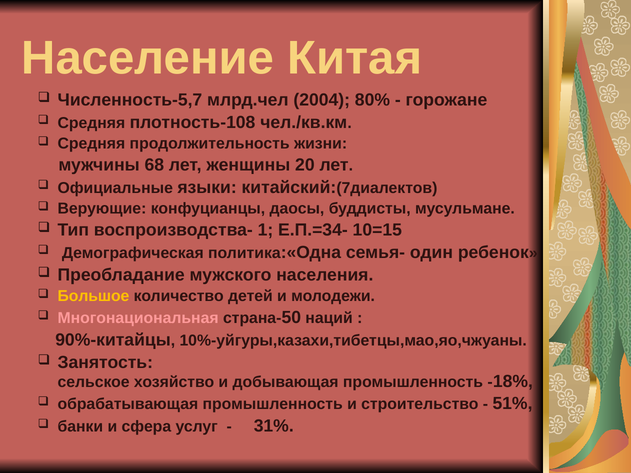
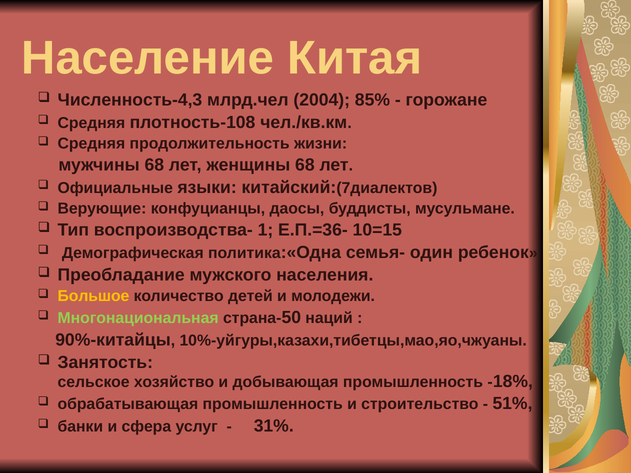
Численность-5,7: Численность-5,7 -> Численность-4,3
80%: 80% -> 85%
женщины 20: 20 -> 68
Е.П.=34-: Е.П.=34- -> Е.П.=36-
Многонациональная colour: pink -> light green
